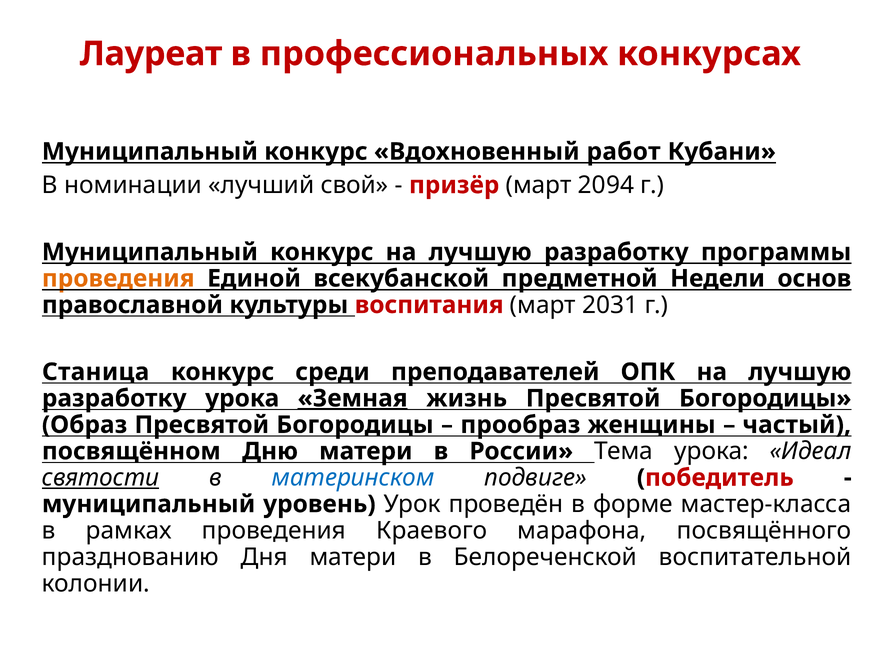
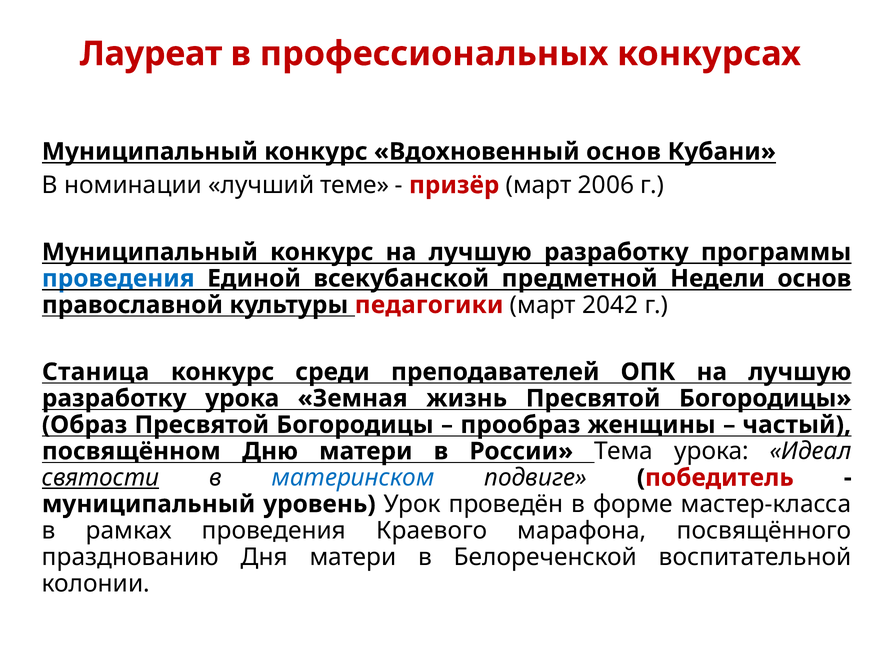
Вдохновенный работ: работ -> основ
свой: свой -> теме
2094: 2094 -> 2006
проведения at (118, 278) colour: orange -> blue
воспитания: воспитания -> педагогики
2031: 2031 -> 2042
Земная underline: present -> none
